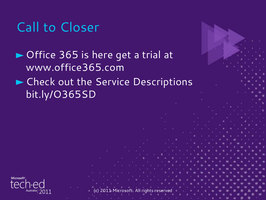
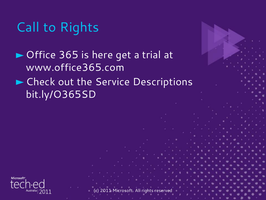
to Closer: Closer -> Rights
